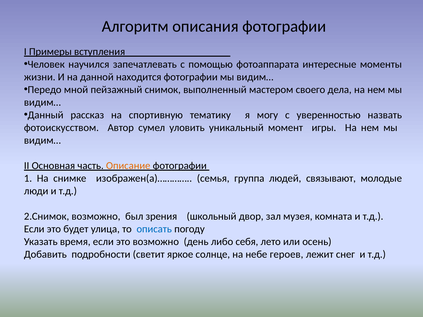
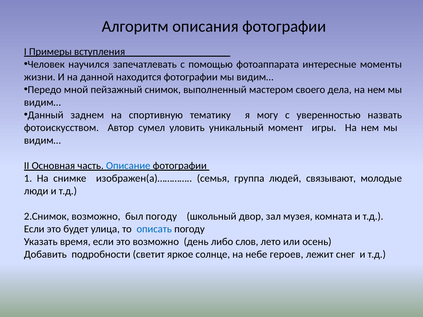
рассказ: рассказ -> заднем
Описание colour: orange -> blue
был зрения: зрения -> погоду
себя: себя -> слов
